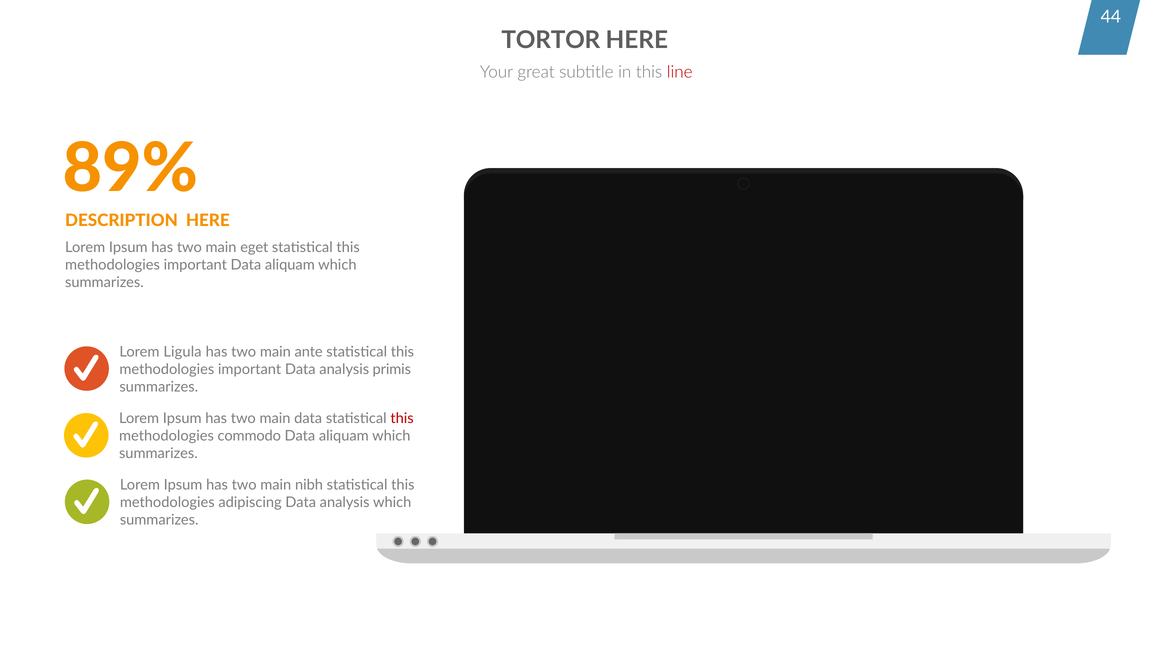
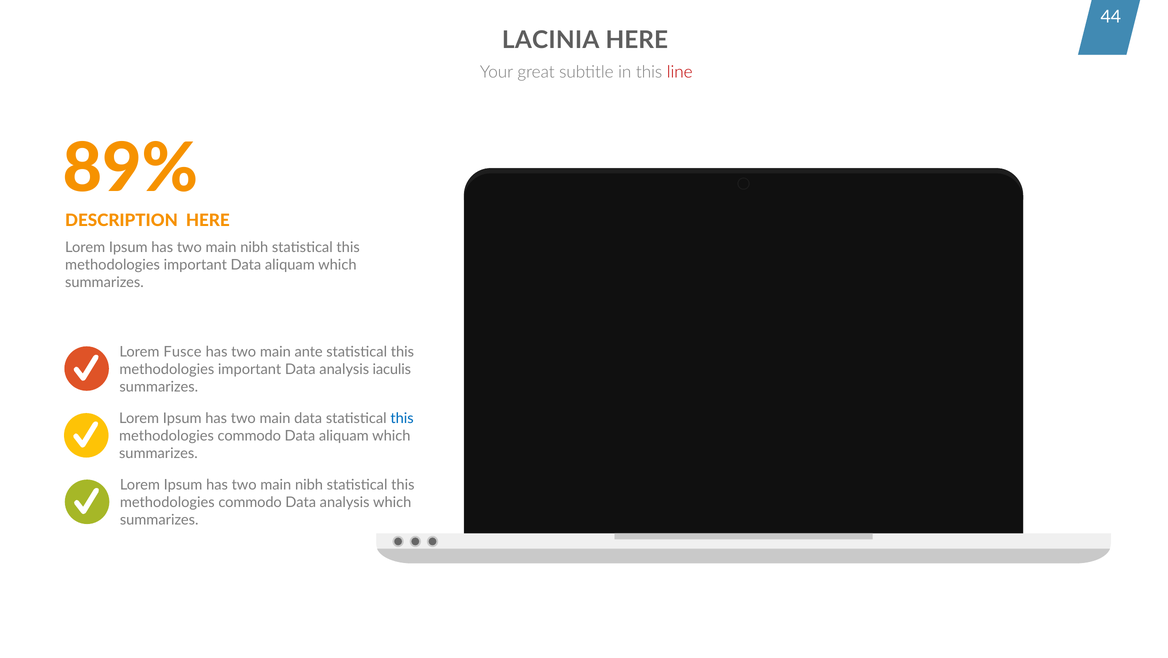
TORTOR: TORTOR -> LACINIA
eget at (254, 248): eget -> nibh
Ligula: Ligula -> Fusce
primis: primis -> iaculis
this at (402, 419) colour: red -> blue
adipiscing at (250, 503): adipiscing -> commodo
